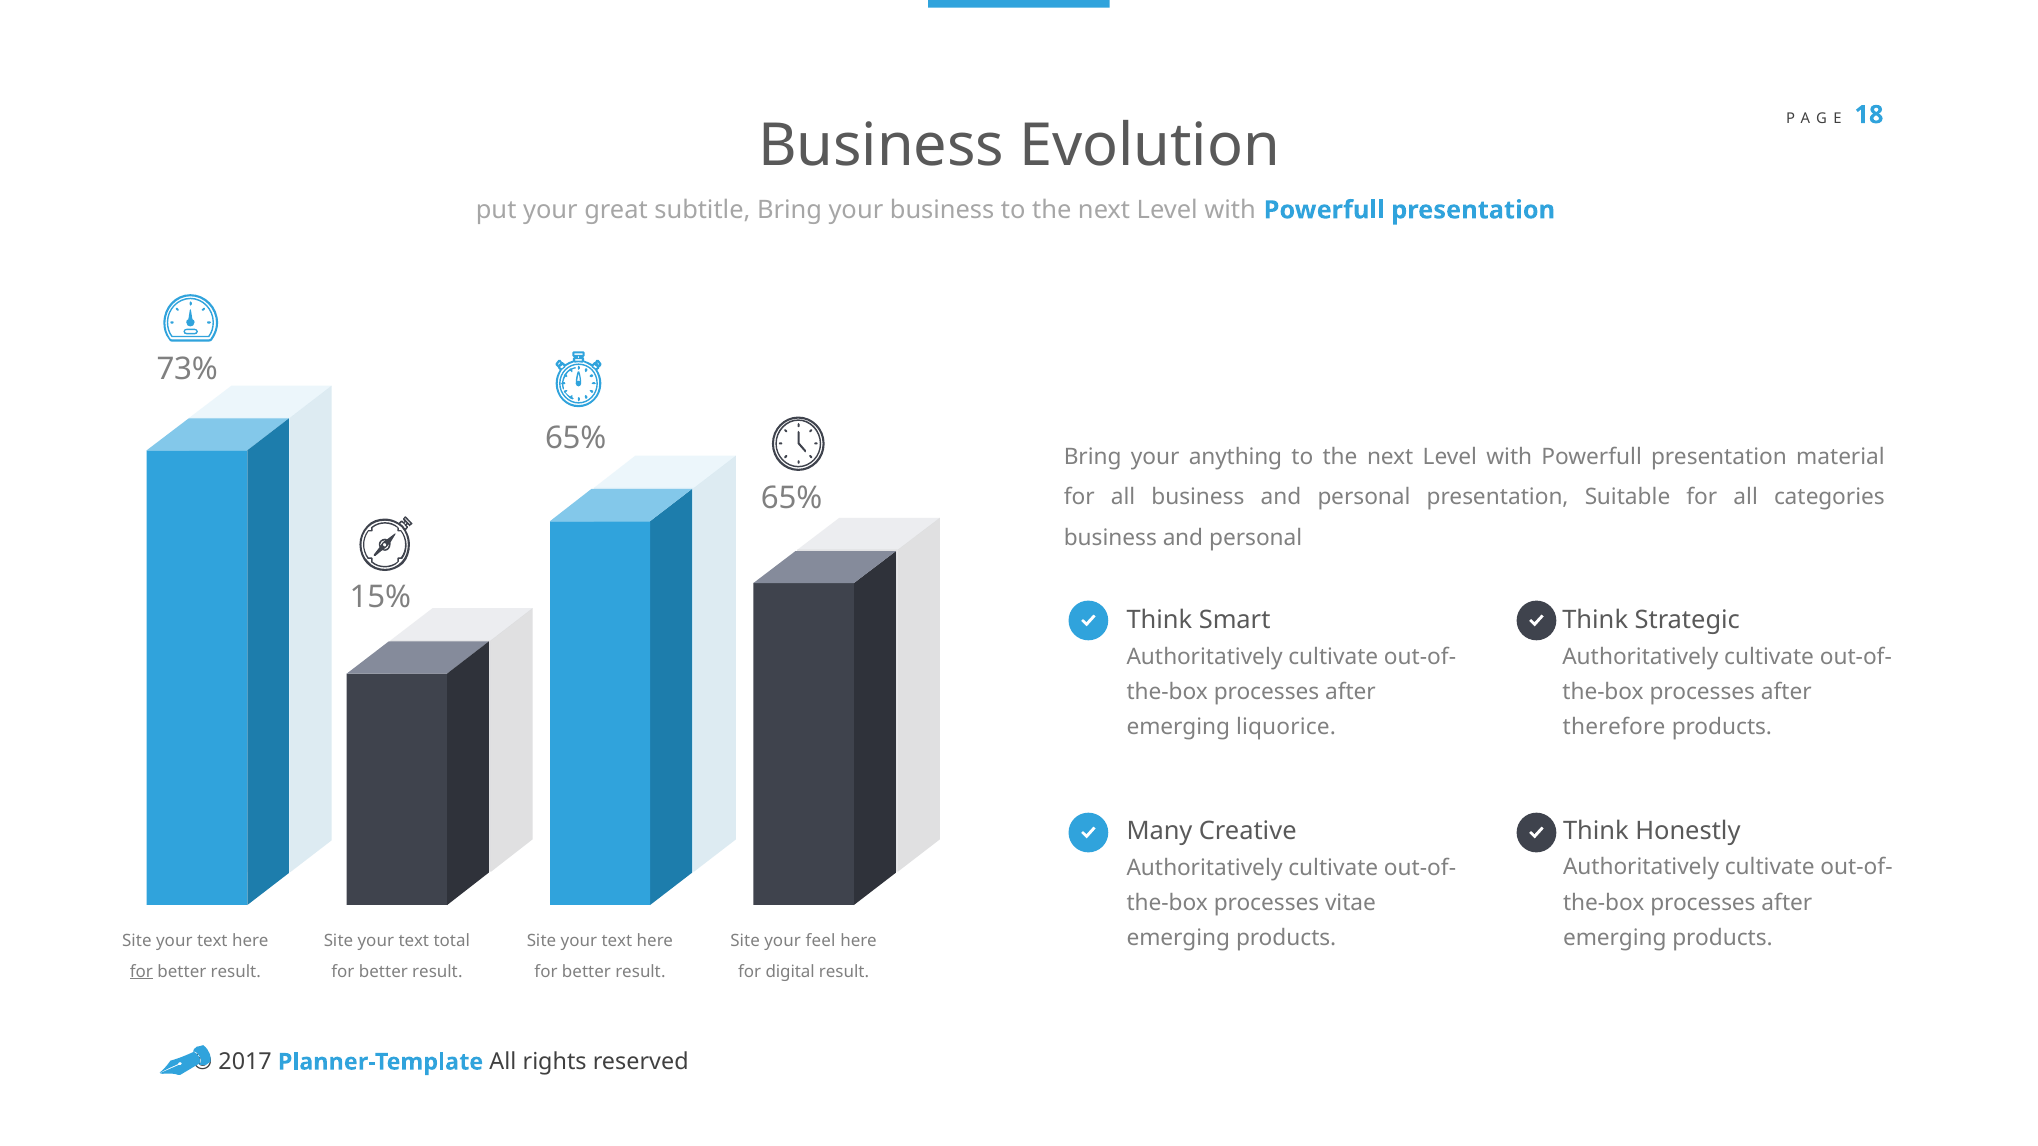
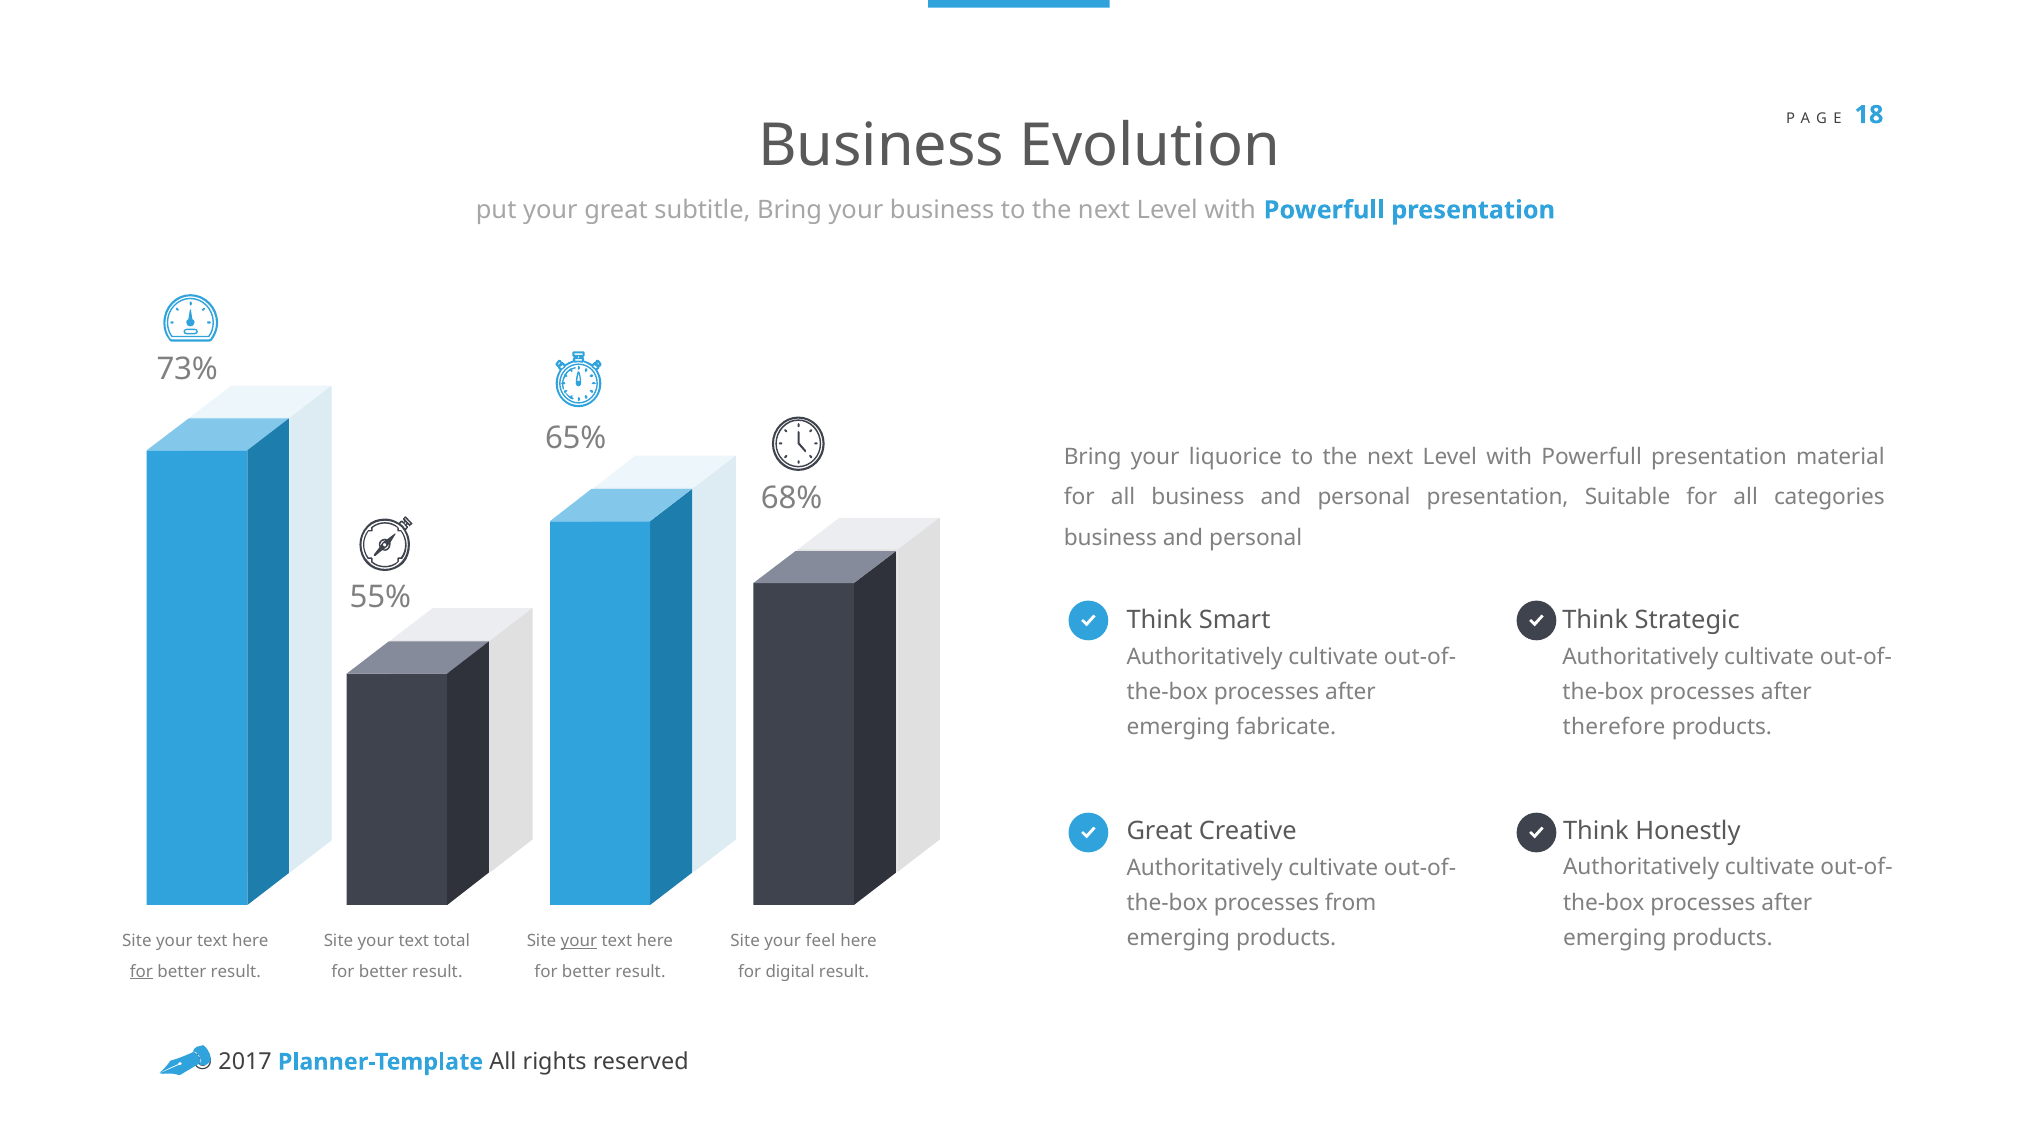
anything: anything -> liquorice
65% at (792, 499): 65% -> 68%
15%: 15% -> 55%
liquorice: liquorice -> fabricate
Many at (1160, 831): Many -> Great
vitae: vitae -> from
your at (579, 941) underline: none -> present
